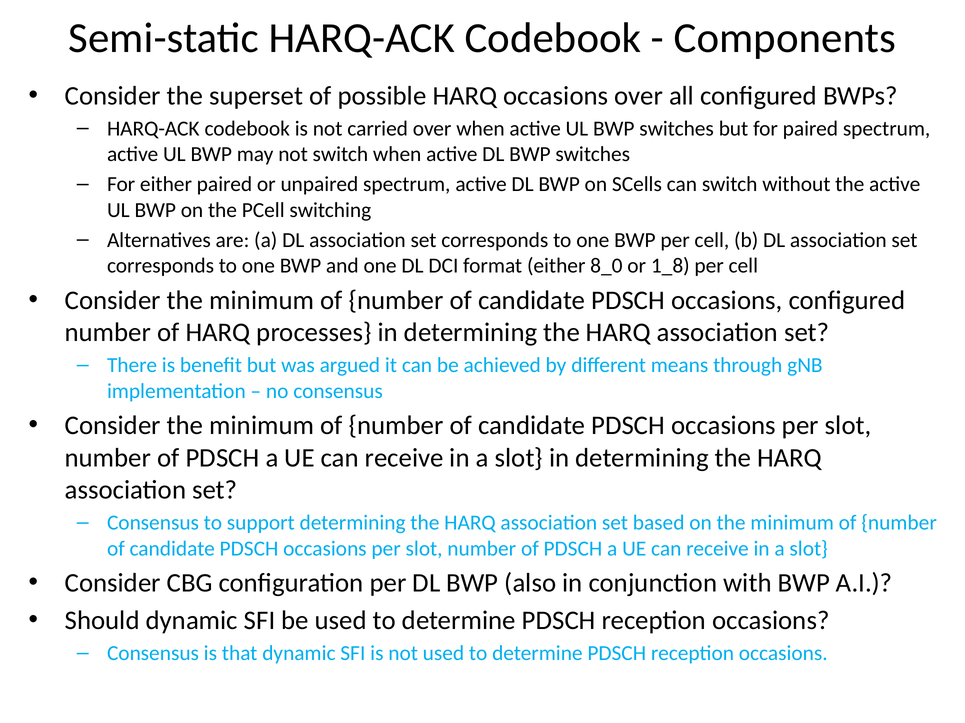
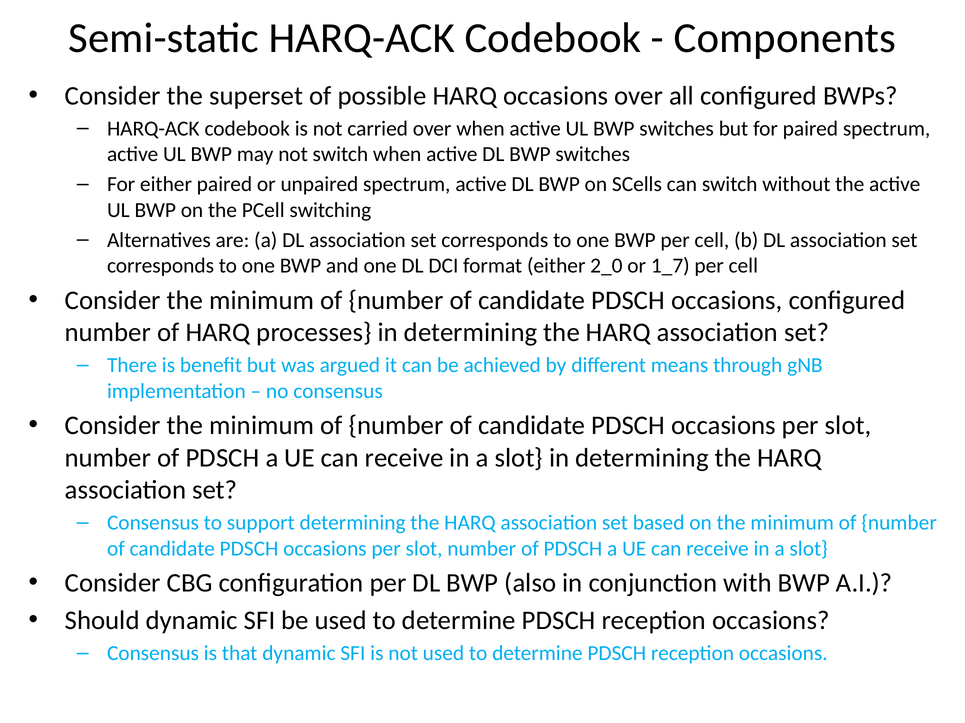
8_0: 8_0 -> 2_0
1_8: 1_8 -> 1_7
